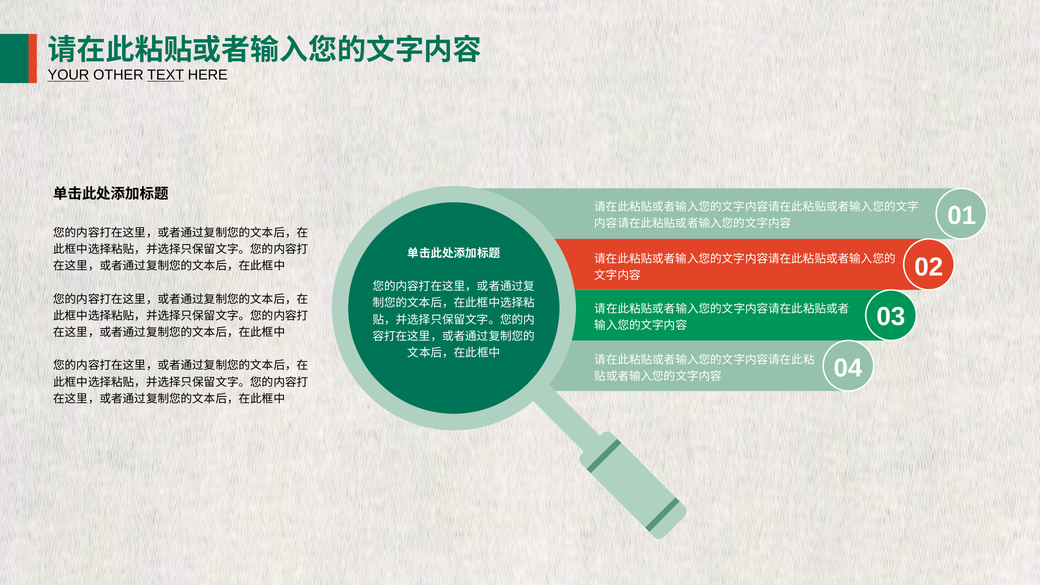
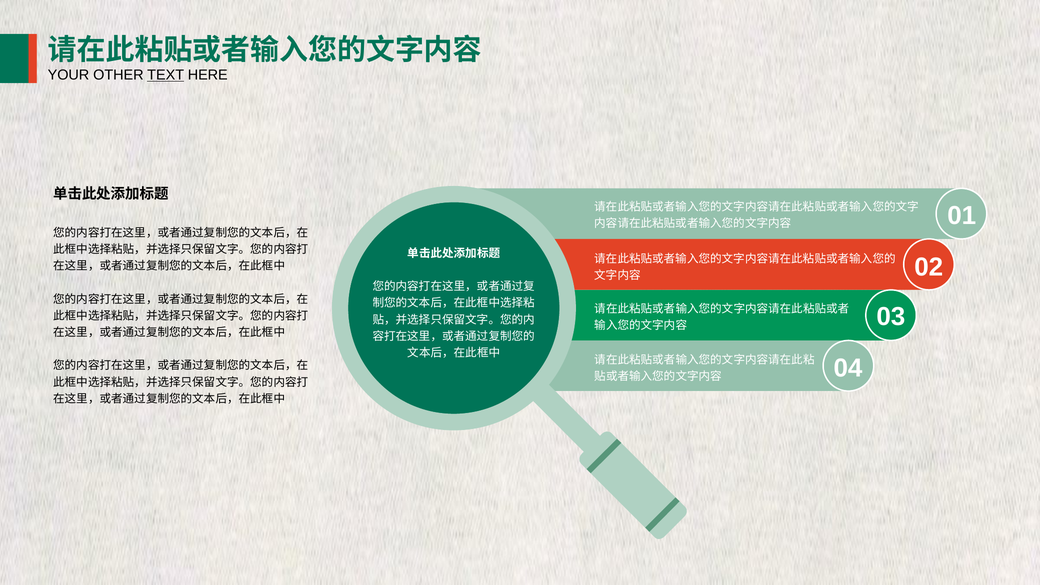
YOUR underline: present -> none
